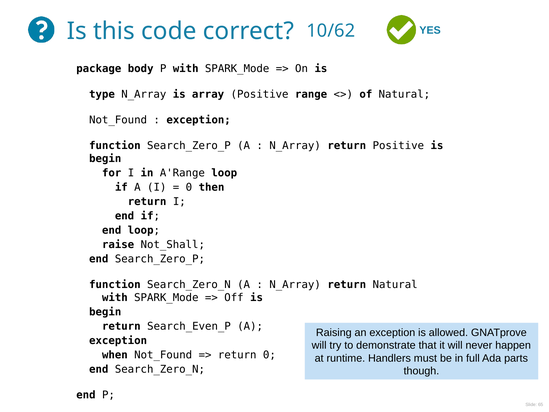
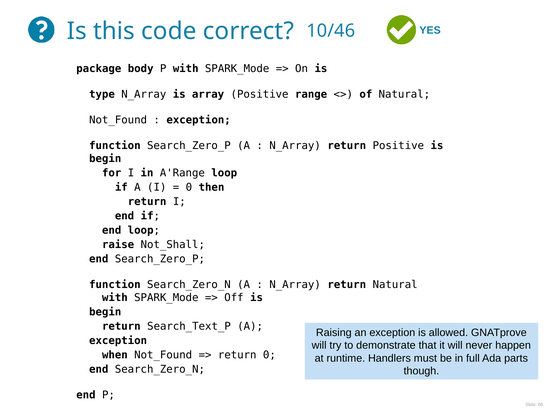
10/62: 10/62 -> 10/46
Search_Even_P: Search_Even_P -> Search_Text_P
